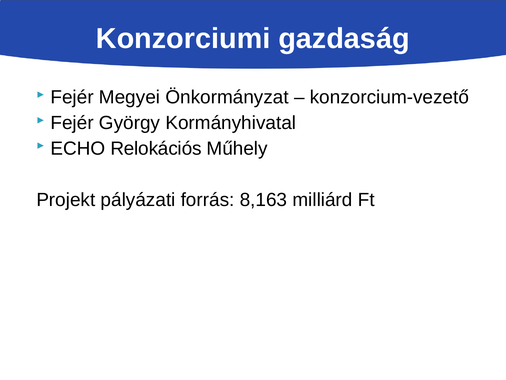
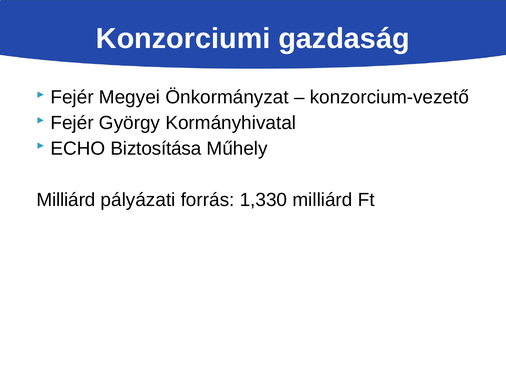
Relokációs: Relokációs -> Biztosítása
Projekt at (66, 200): Projekt -> Milliárd
8,163: 8,163 -> 1,330
